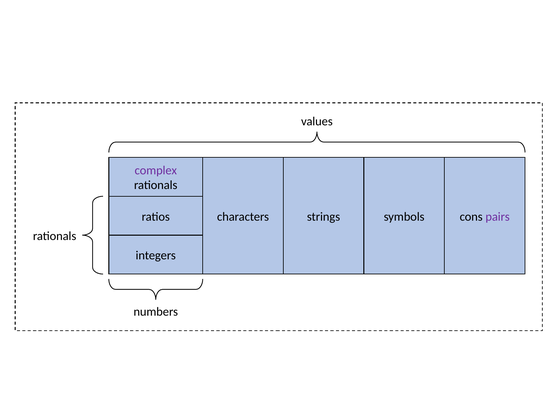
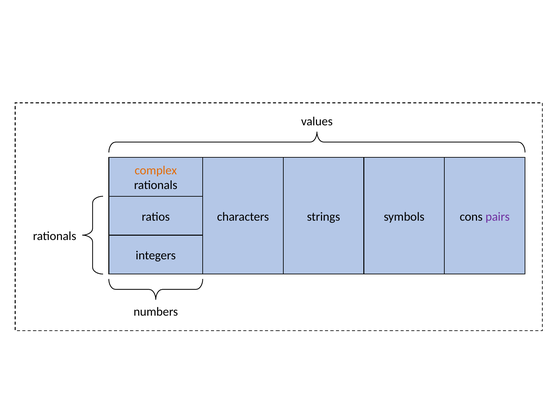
complex colour: purple -> orange
